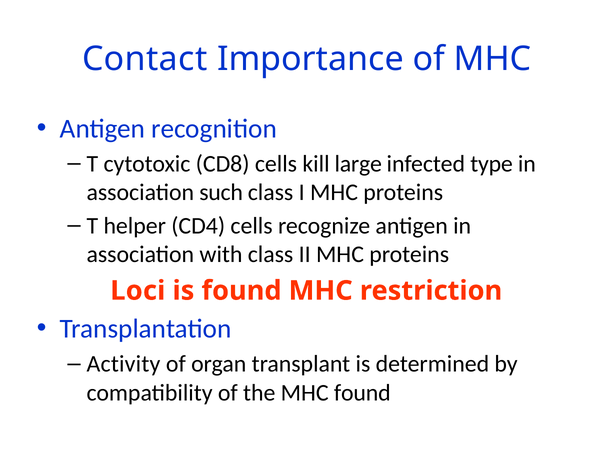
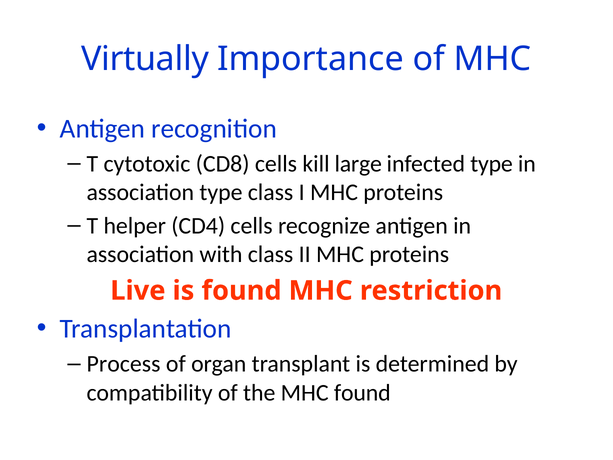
Contact: Contact -> Virtually
association such: such -> type
Loci: Loci -> Live
Activity: Activity -> Process
